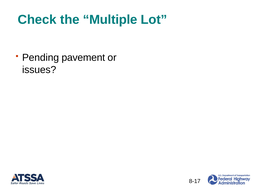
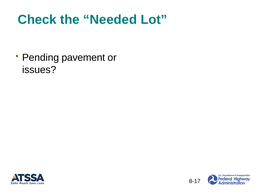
Multiple: Multiple -> Needed
